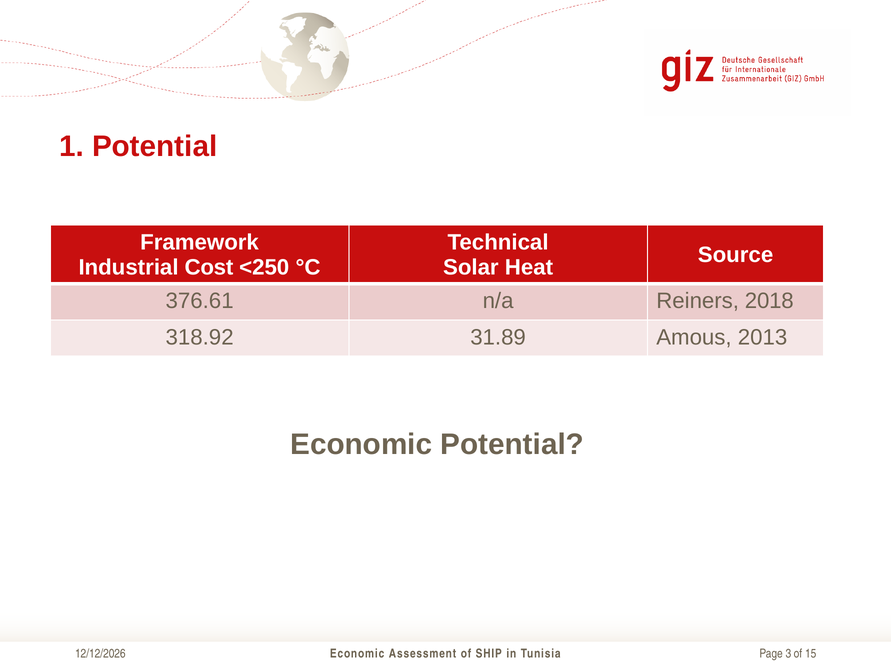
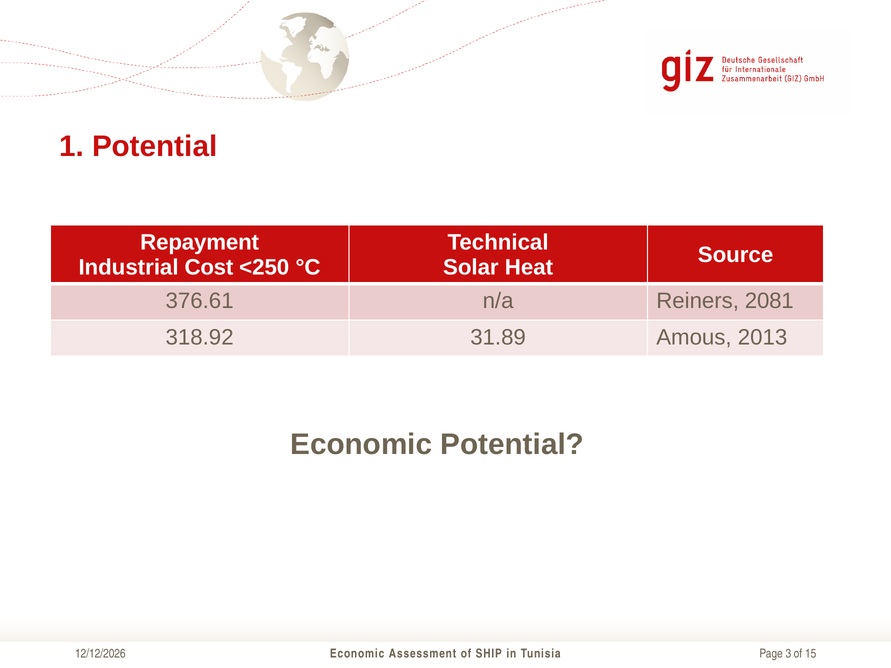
Framework: Framework -> Repayment
2018: 2018 -> 2081
